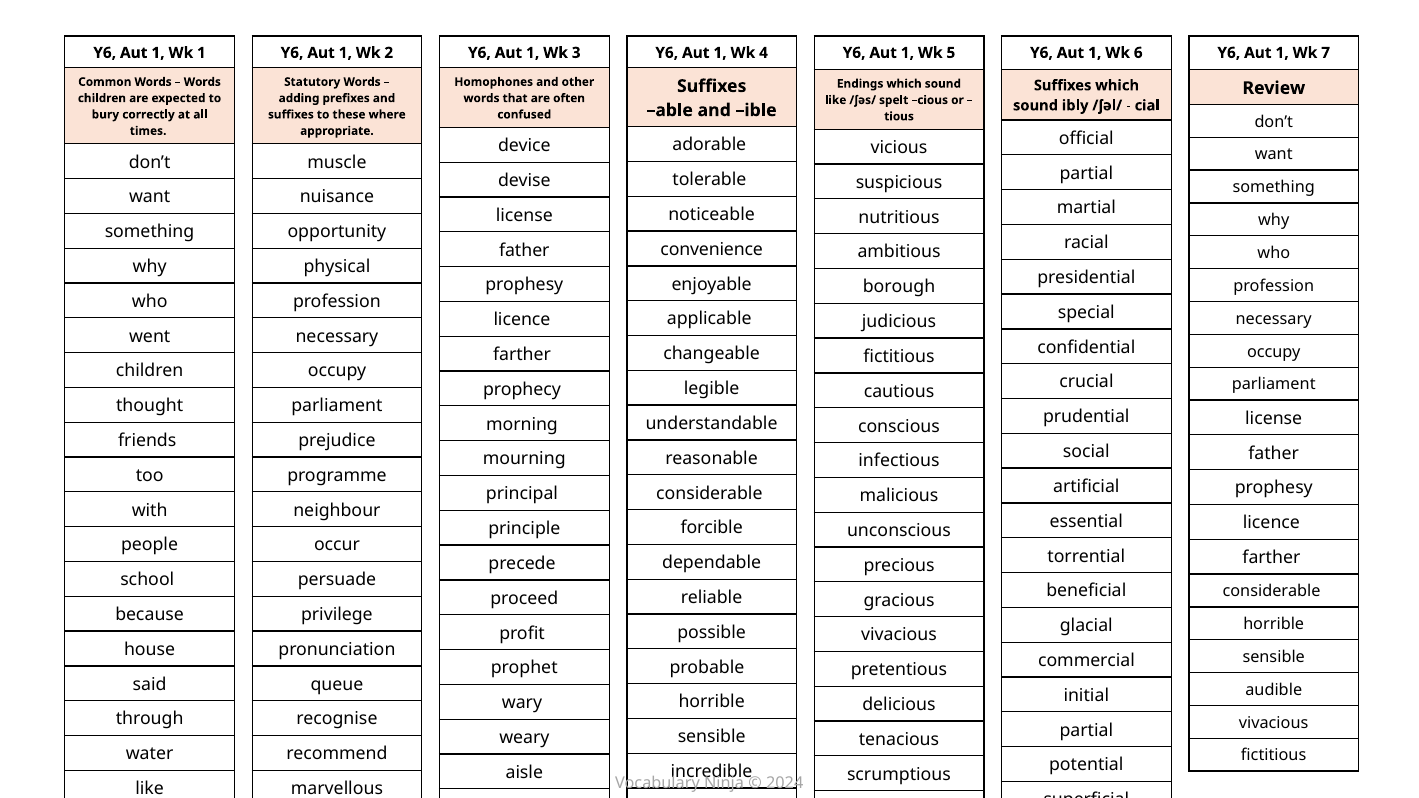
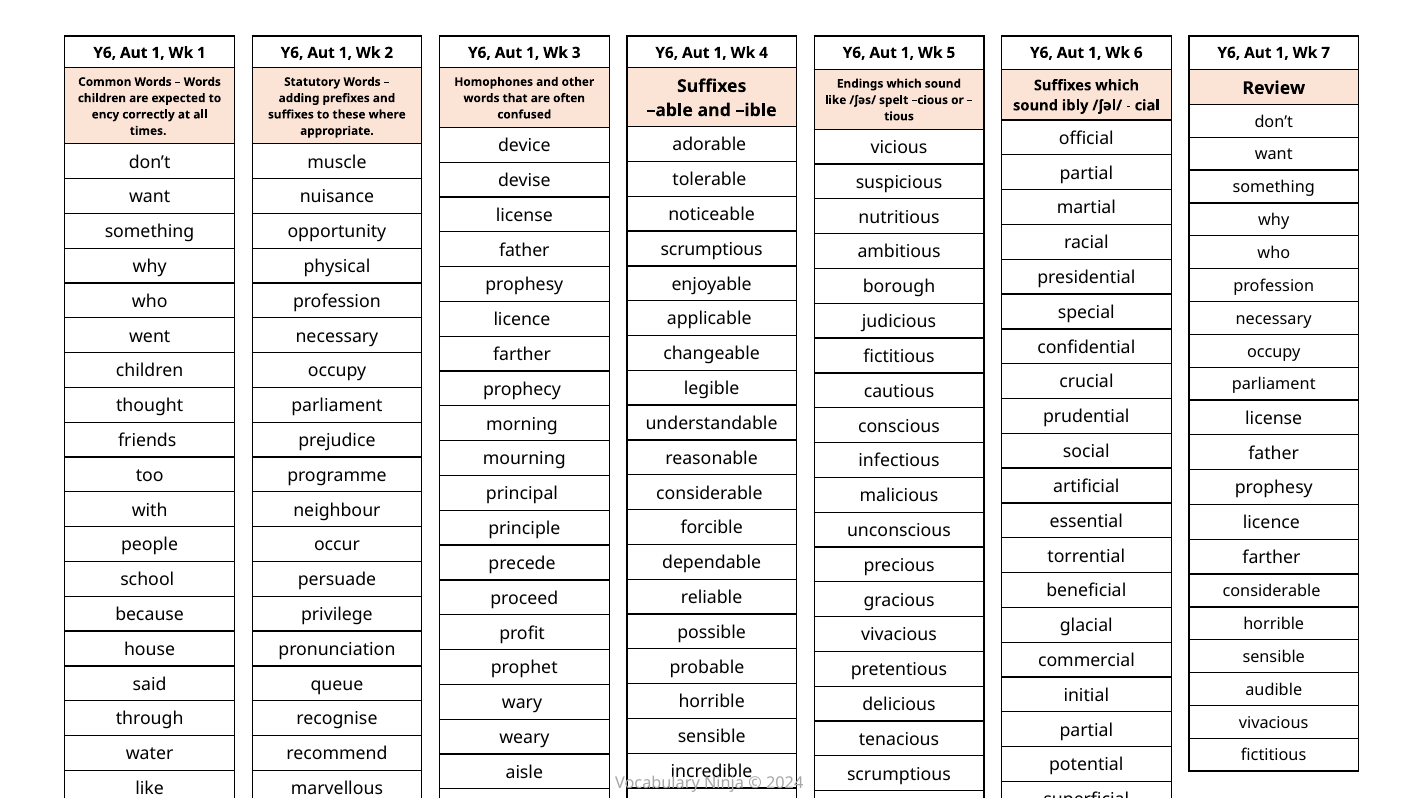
bury: bury -> ency
convenience at (712, 250): convenience -> scrumptious
